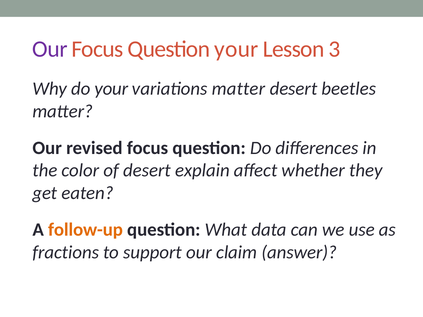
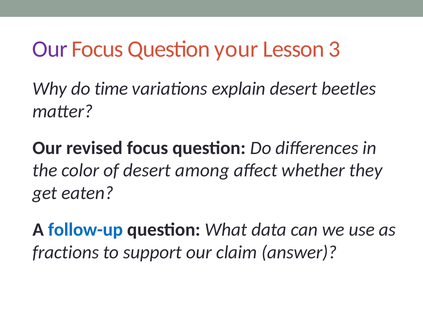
do your: your -> time
variations matter: matter -> explain
explain: explain -> among
follow-up colour: orange -> blue
